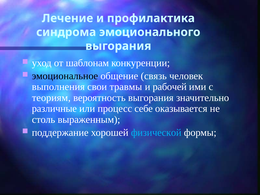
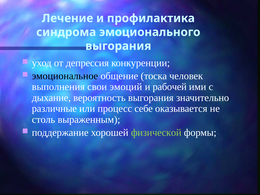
шаблонам: шаблонам -> депрессия
связь: связь -> тоска
травмы: травмы -> эмоций
теориям: теориям -> дыхание
физической colour: light blue -> light green
